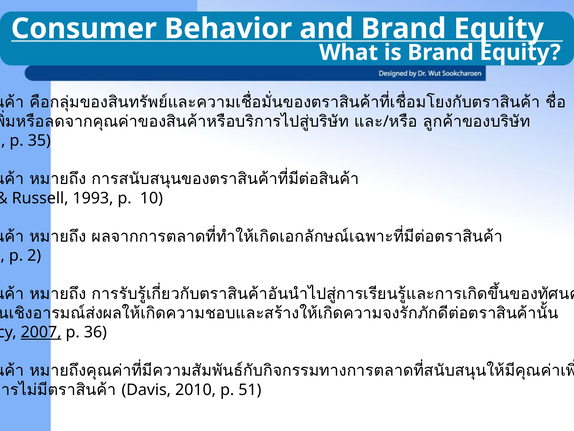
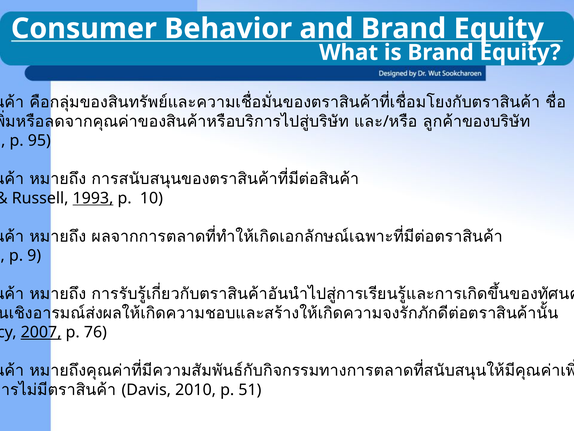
35: 35 -> 95
1993 at (93, 198) underline: none -> present
2: 2 -> 9
36: 36 -> 76
